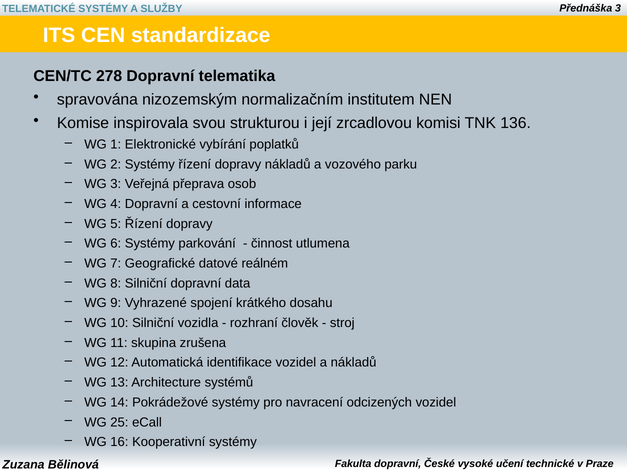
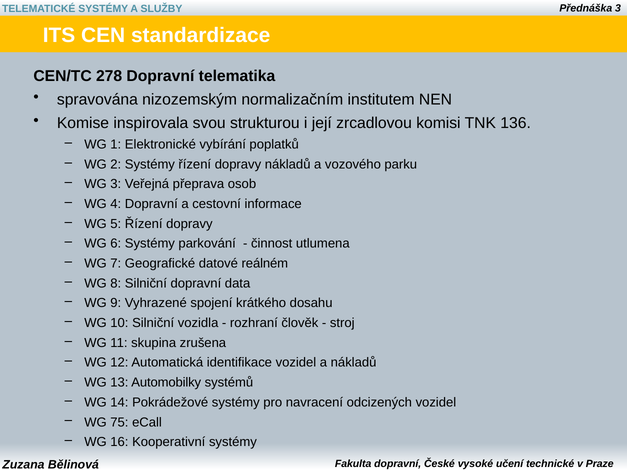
Architecture: Architecture -> Automobilky
25: 25 -> 75
